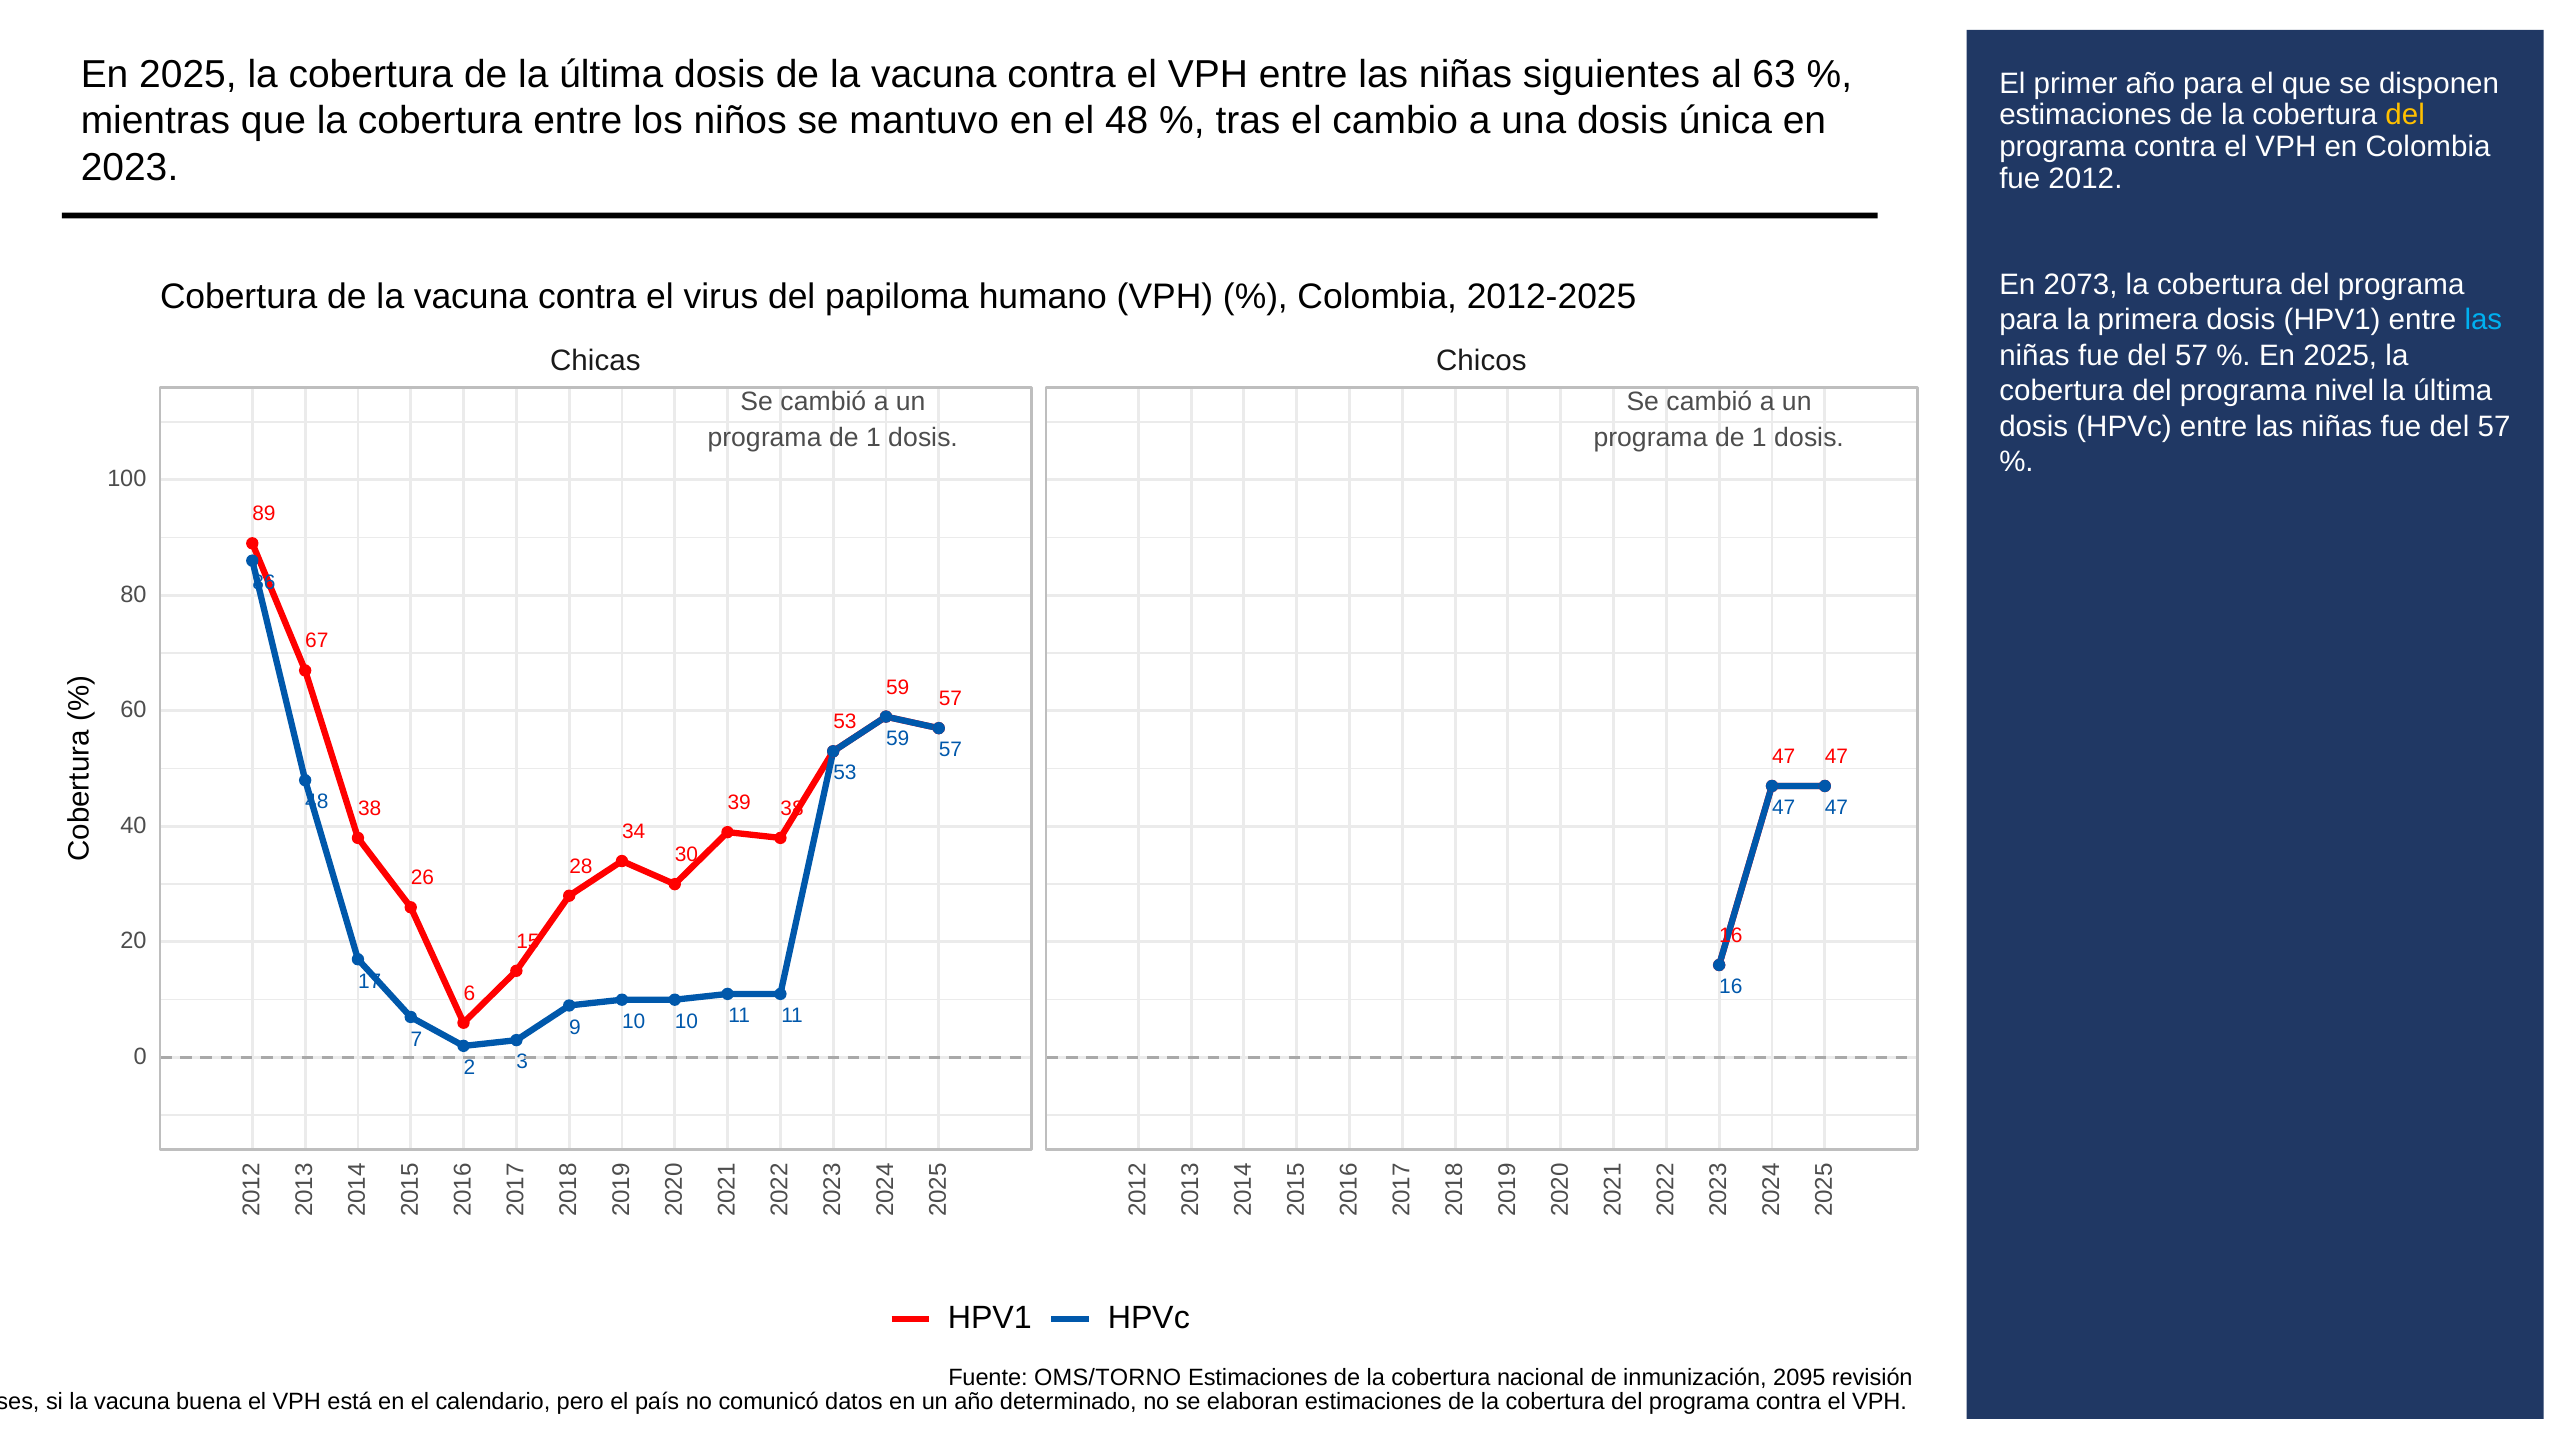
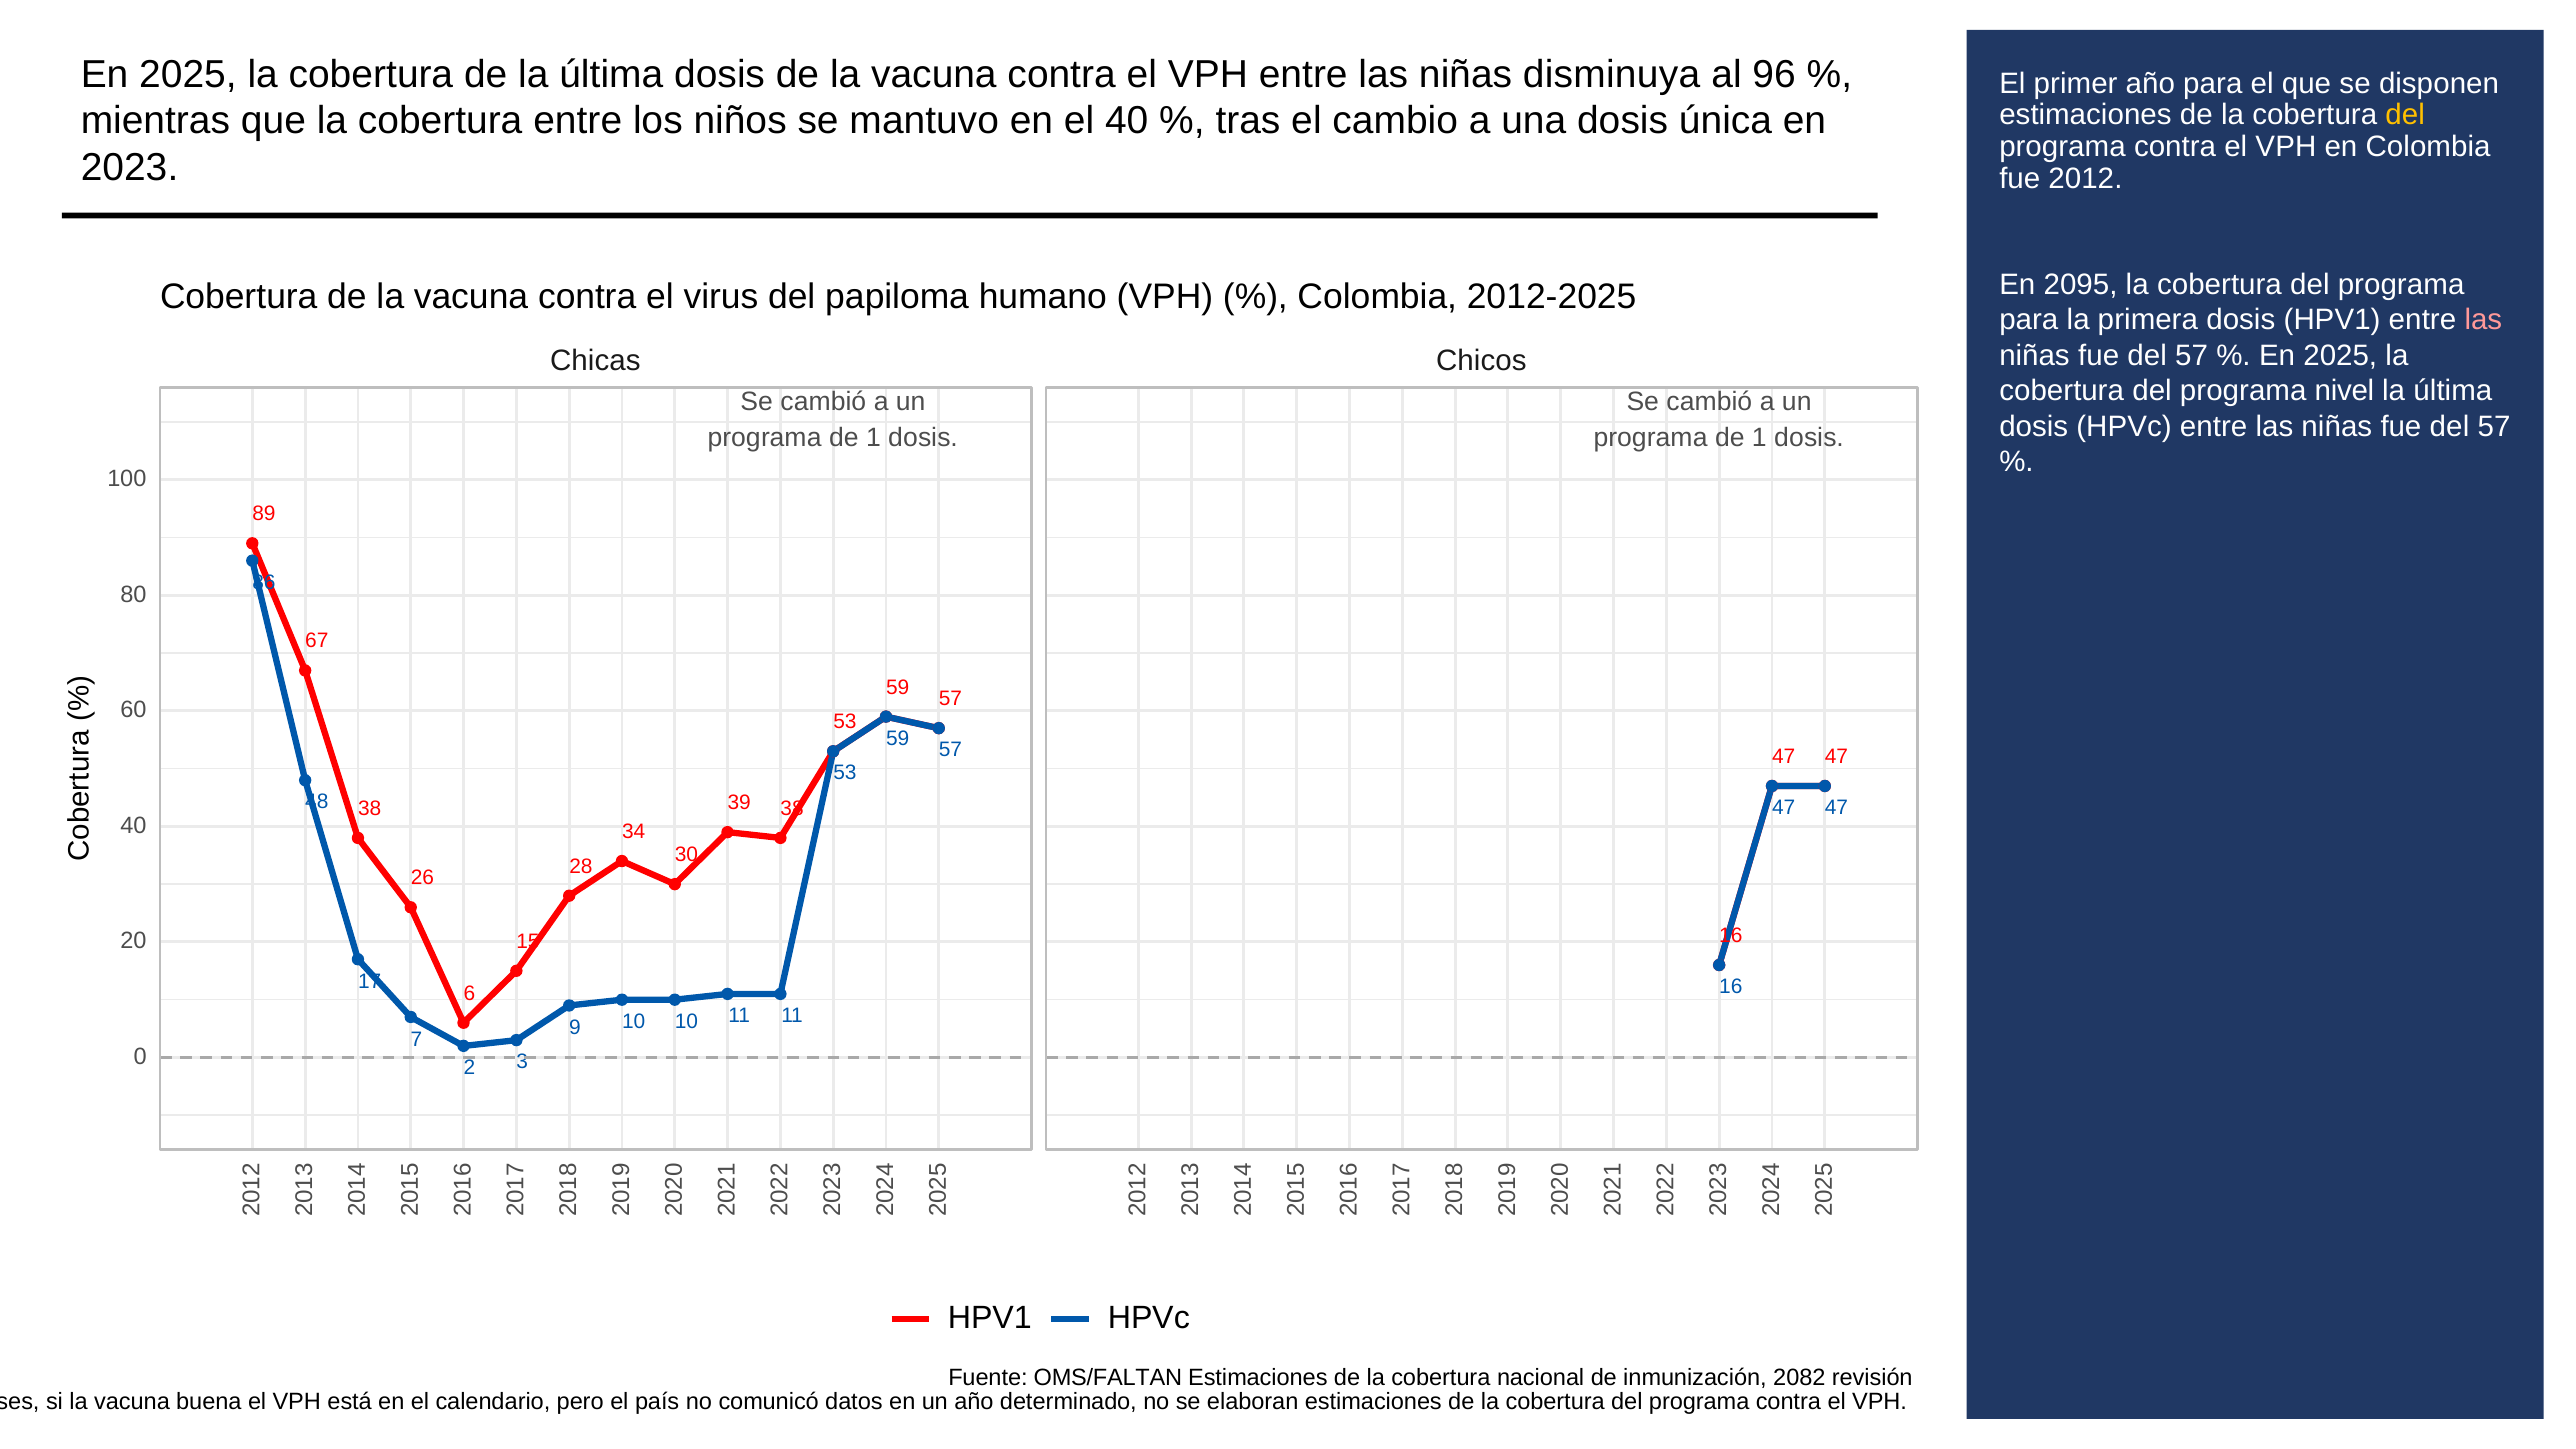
siguientes: siguientes -> disminuya
63: 63 -> 96
el 48: 48 -> 40
2073: 2073 -> 2095
las at (2483, 320) colour: light blue -> pink
OMS/TORNO: OMS/TORNO -> OMS/FALTAN
2095: 2095 -> 2082
